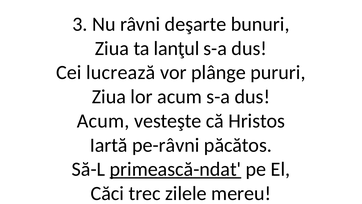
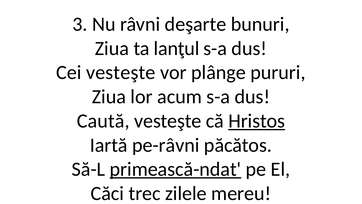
Cei lucrează: lucrează -> vesteşte
Acum at (103, 121): Acum -> Caută
Hristos underline: none -> present
